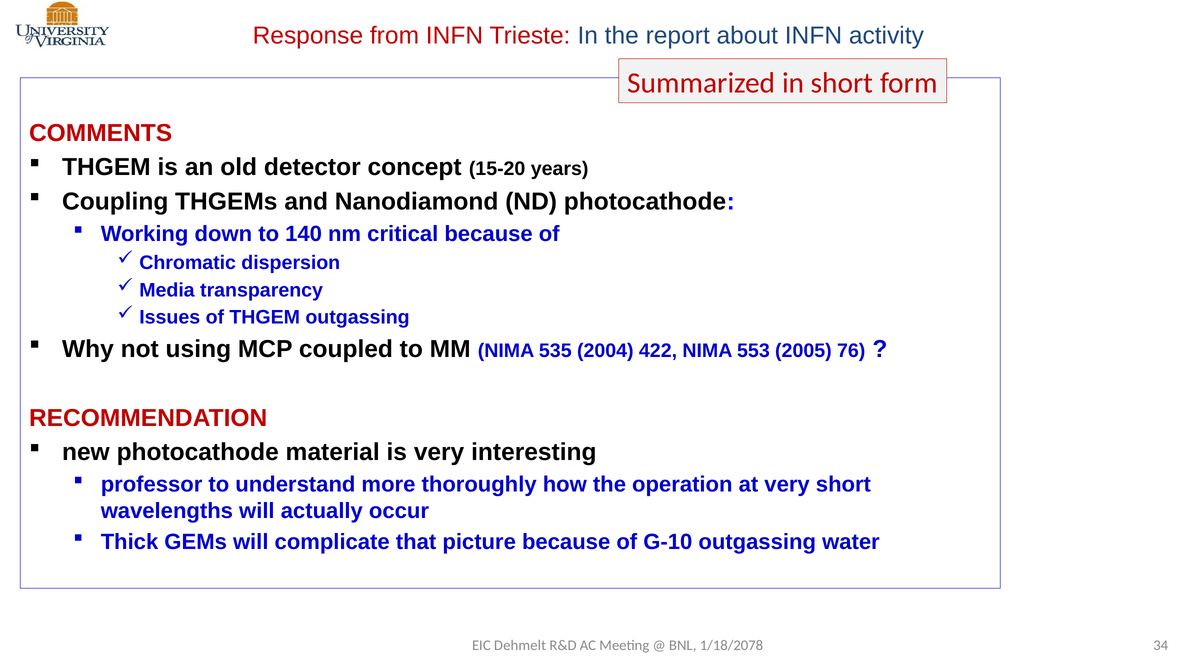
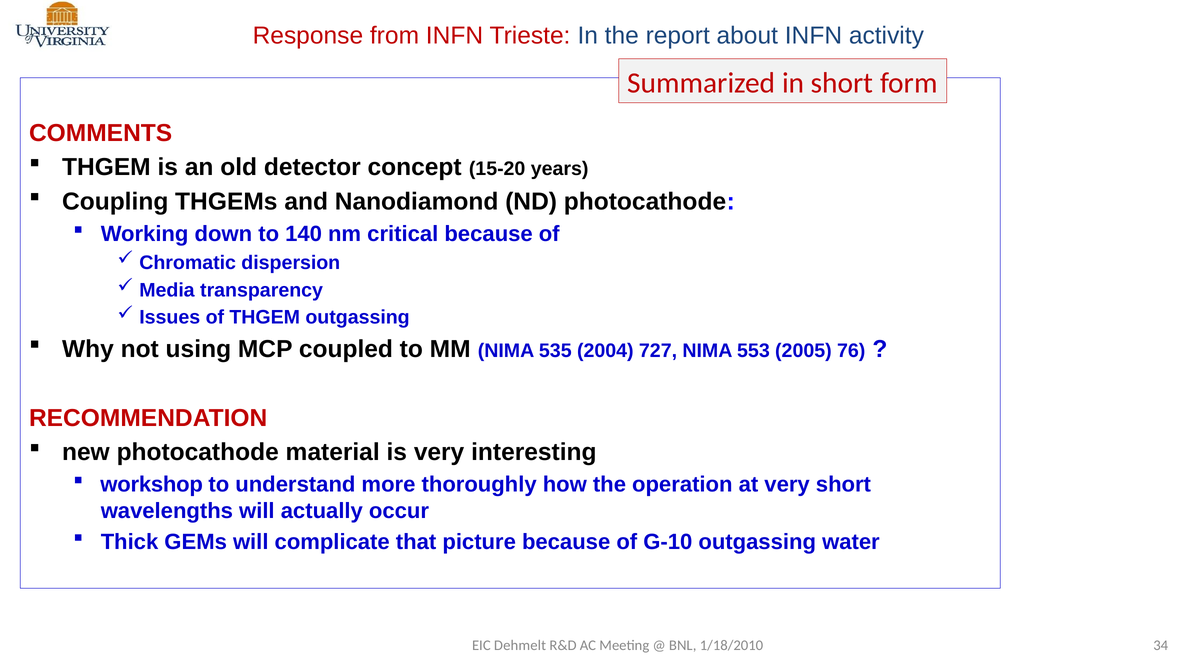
422: 422 -> 727
professor: professor -> workshop
1/18/2078: 1/18/2078 -> 1/18/2010
